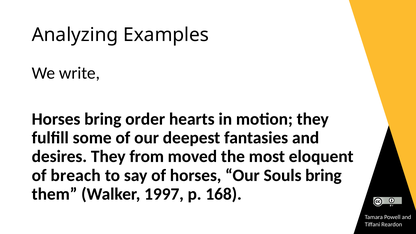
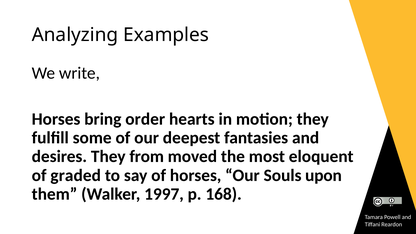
breach: breach -> graded
Souls bring: bring -> upon
